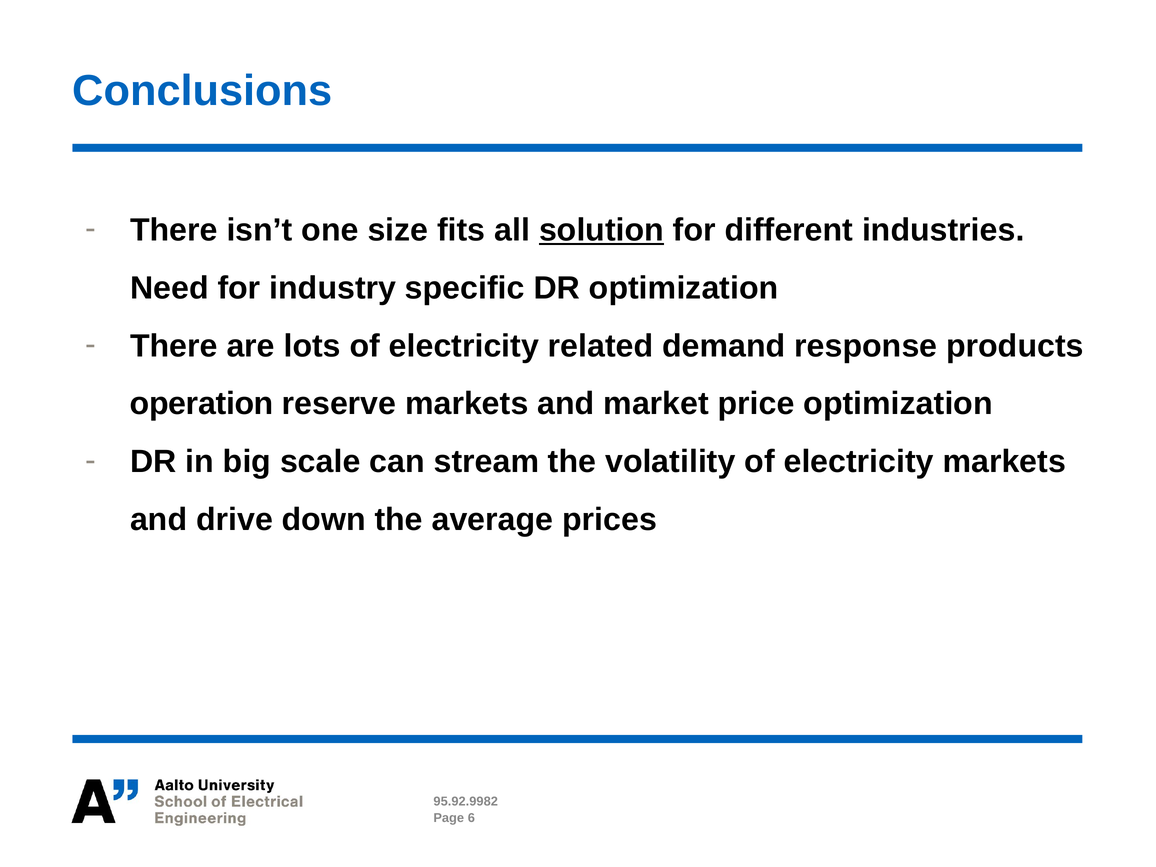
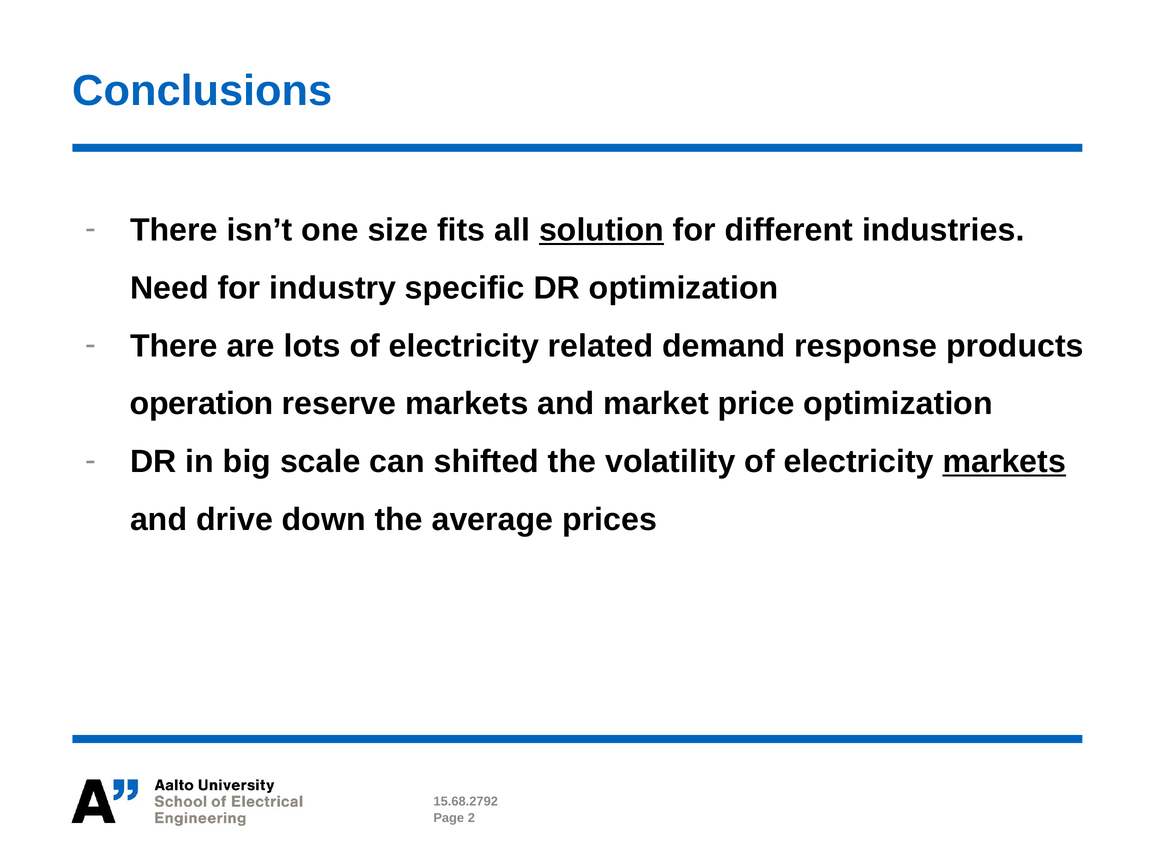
stream: stream -> shifted
markets at (1004, 462) underline: none -> present
95.92.9982: 95.92.9982 -> 15.68.2792
6: 6 -> 2
